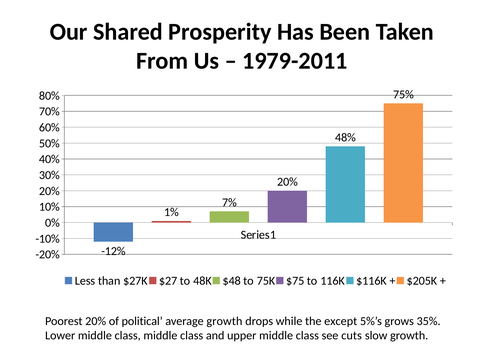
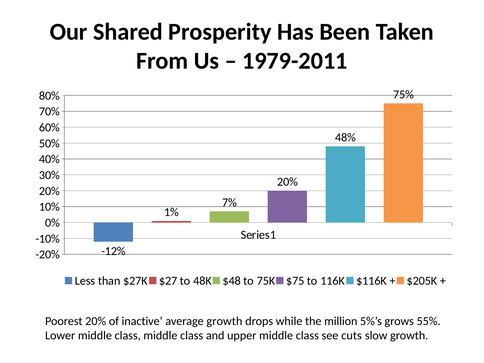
political: political -> inactive
except: except -> million
35%: 35% -> 55%
